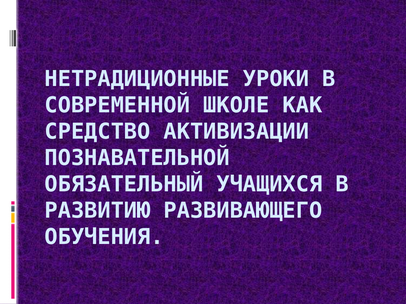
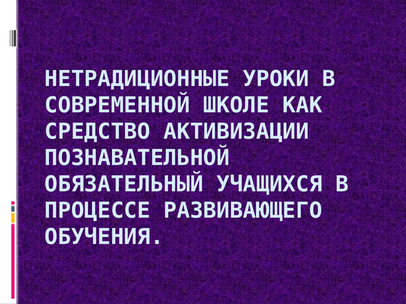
РАЗВИТИЮ: РАЗВИТИЮ -> ПРОЦЕССЕ
